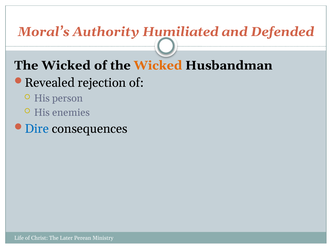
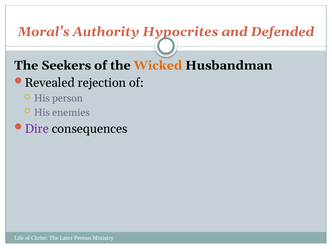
Humiliated: Humiliated -> Hypocrites
Wicked at (66, 65): Wicked -> Seekers
Dire colour: blue -> purple
